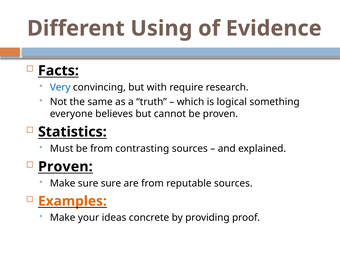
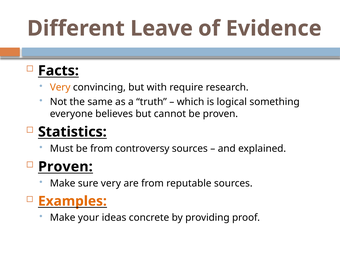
Using: Using -> Leave
Very at (60, 87) colour: blue -> orange
contrasting: contrasting -> controversy
sure sure: sure -> very
